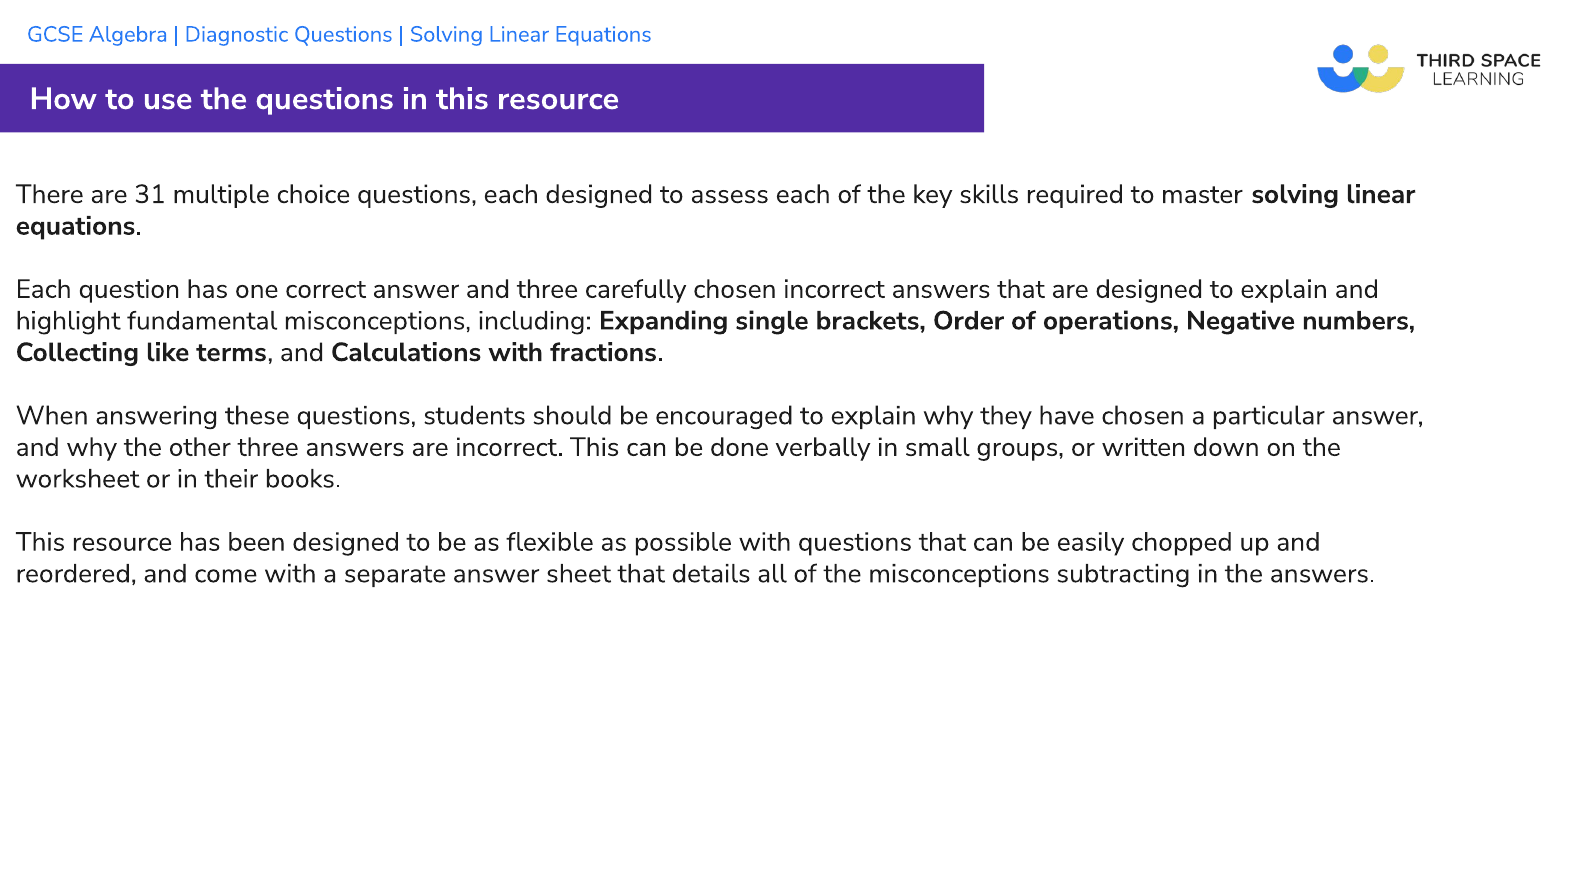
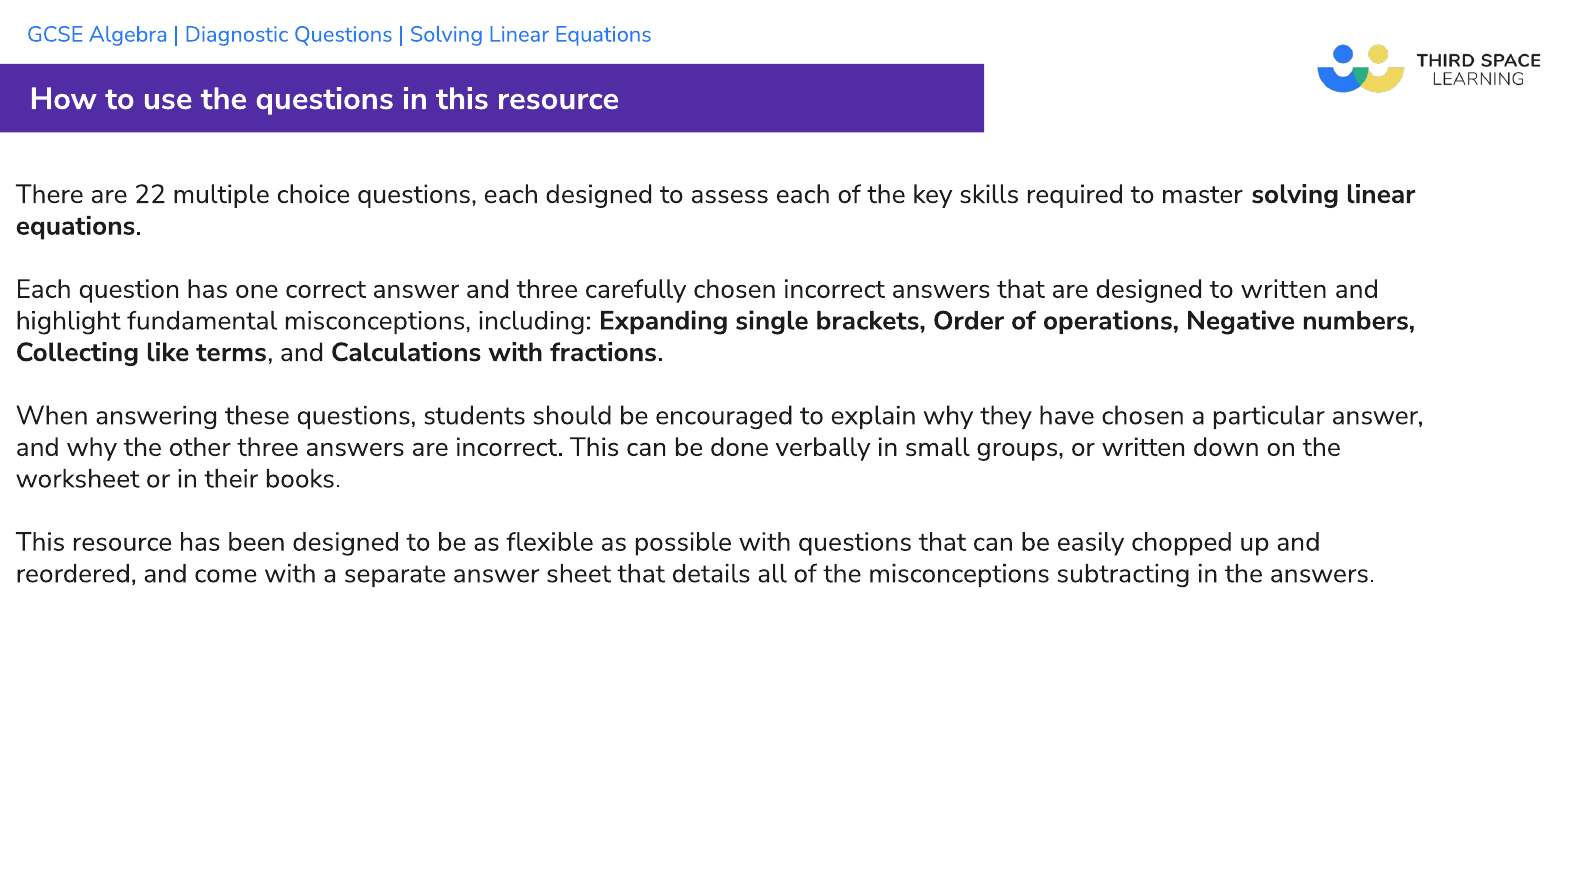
31: 31 -> 22
designed to explain: explain -> written
